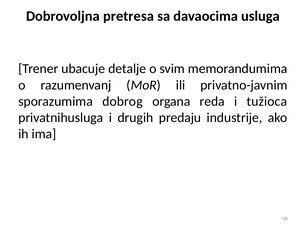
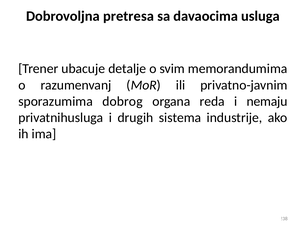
tužioca: tužioca -> nemaju
predaju: predaju -> sistema
